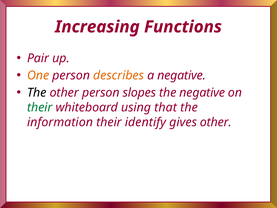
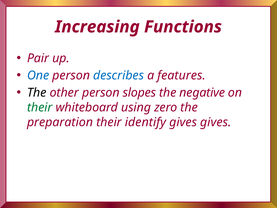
One colour: orange -> blue
describes colour: orange -> blue
a negative: negative -> features
that: that -> zero
information: information -> preparation
gives other: other -> gives
